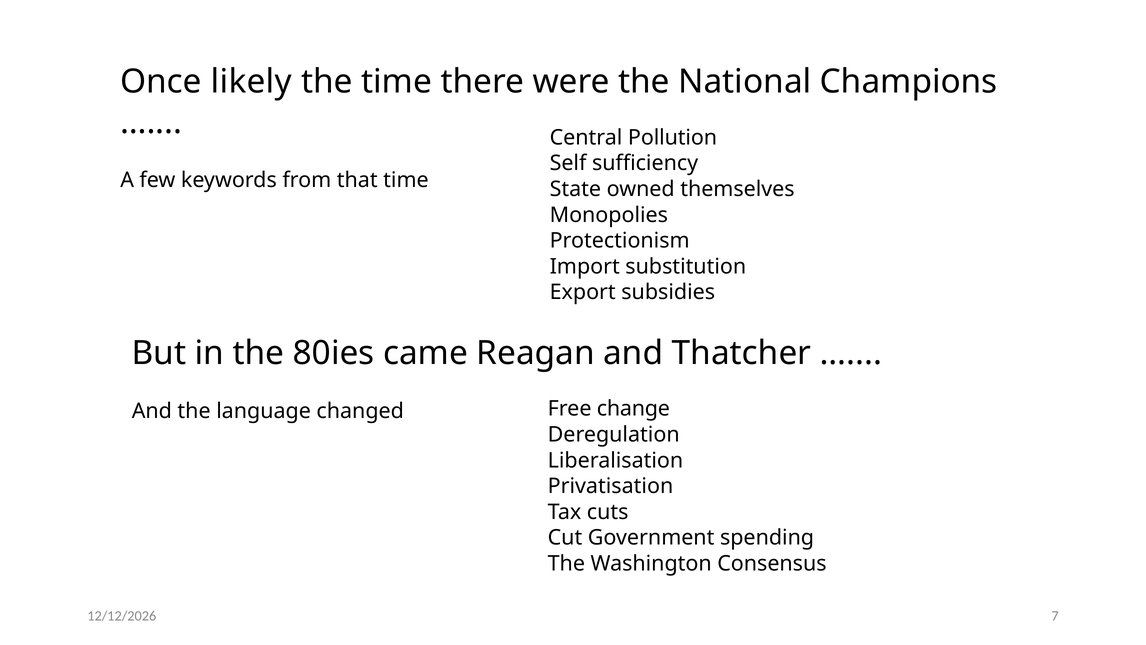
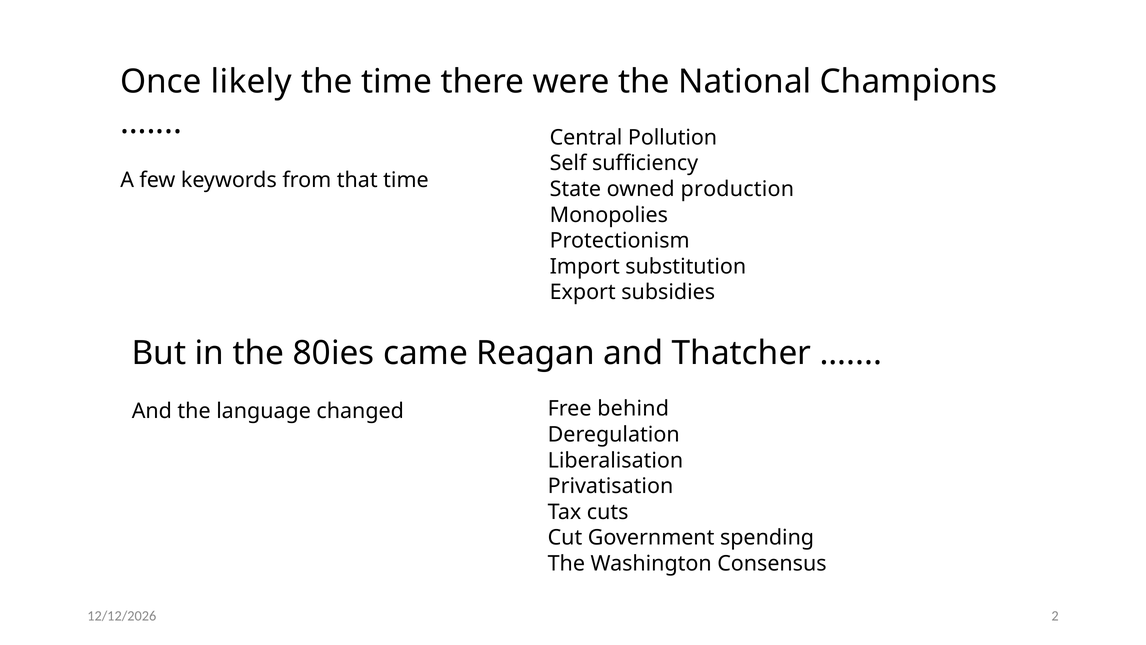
themselves: themselves -> production
change: change -> behind
7: 7 -> 2
